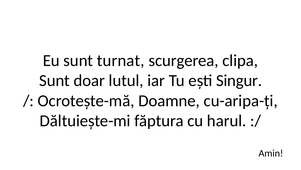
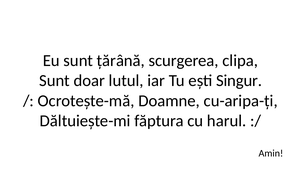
turnat: turnat -> țărână
